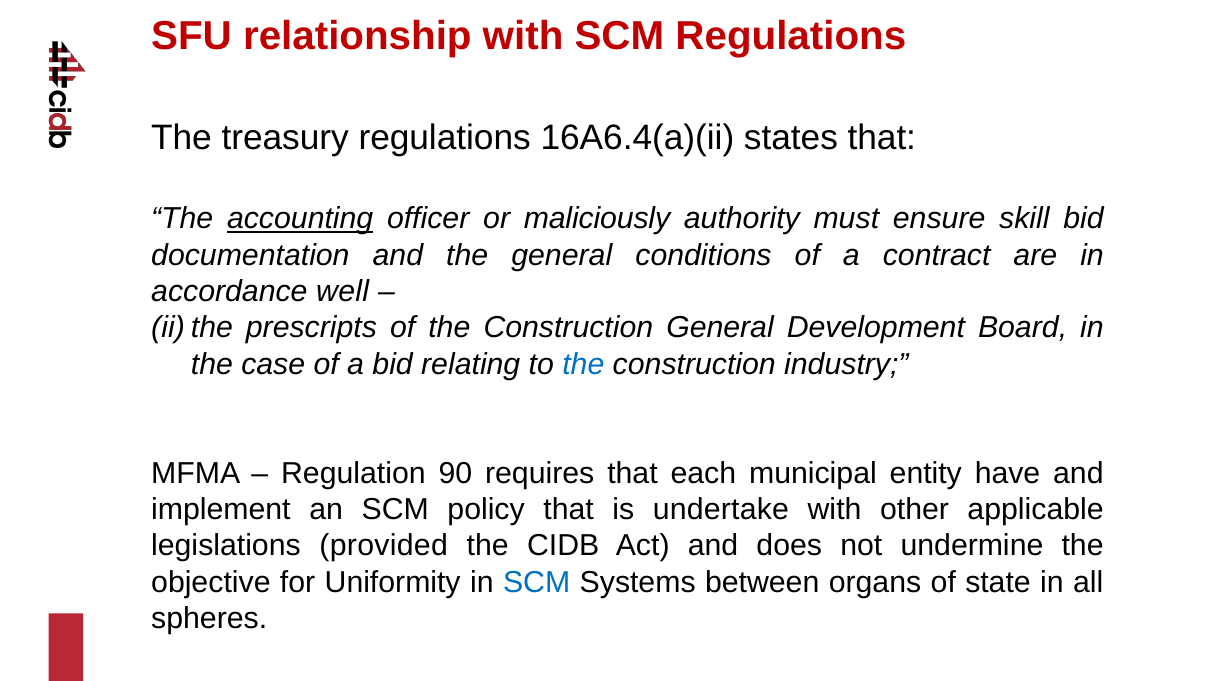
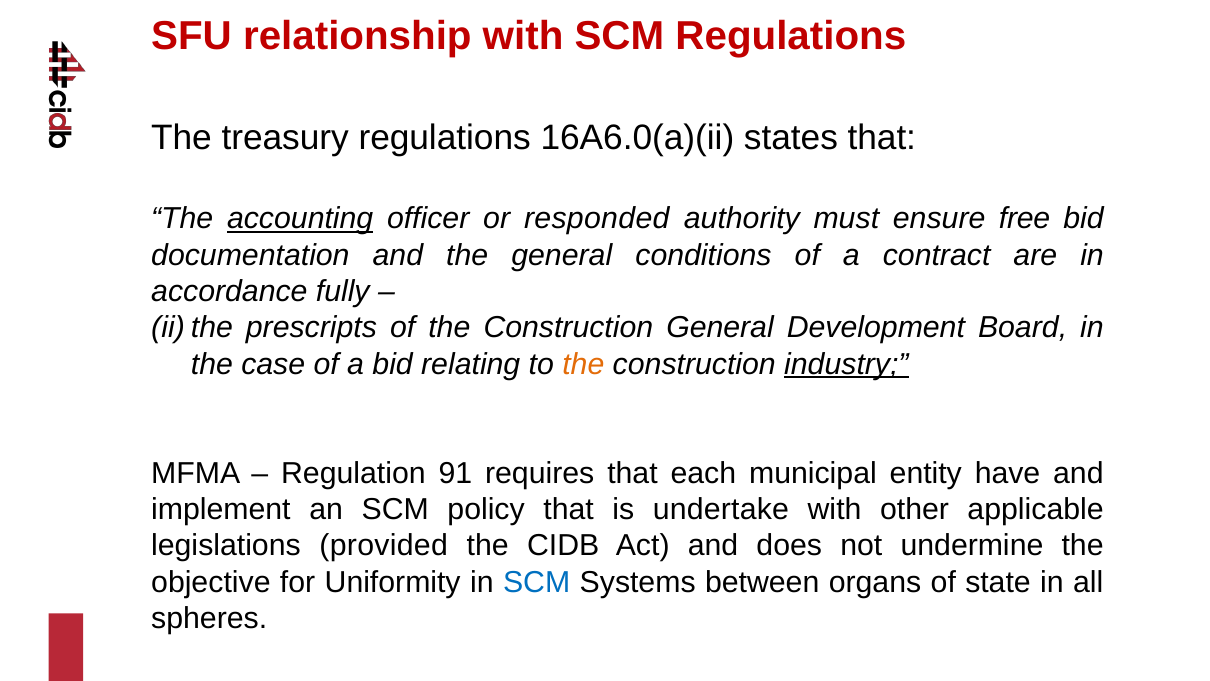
16A6.4(a)(ii: 16A6.4(a)(ii -> 16A6.0(a)(ii
maliciously: maliciously -> responded
skill: skill -> free
well: well -> fully
the at (583, 364) colour: blue -> orange
industry underline: none -> present
90: 90 -> 91
